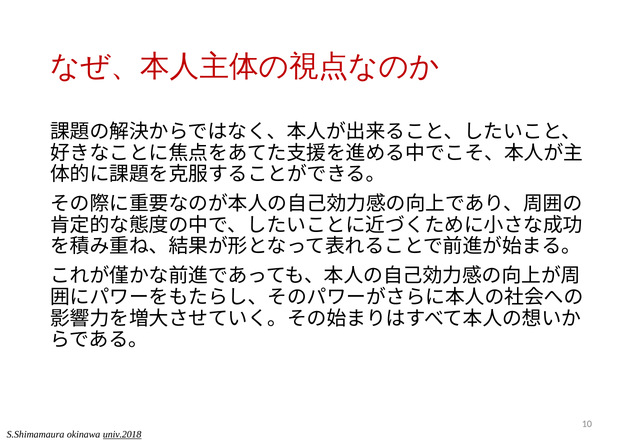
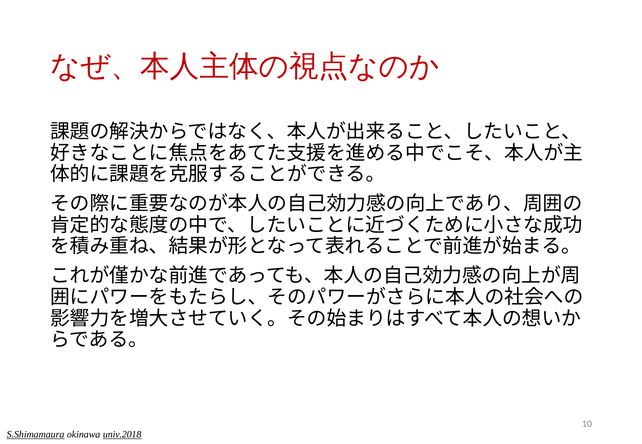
S.Shimamaura underline: none -> present
